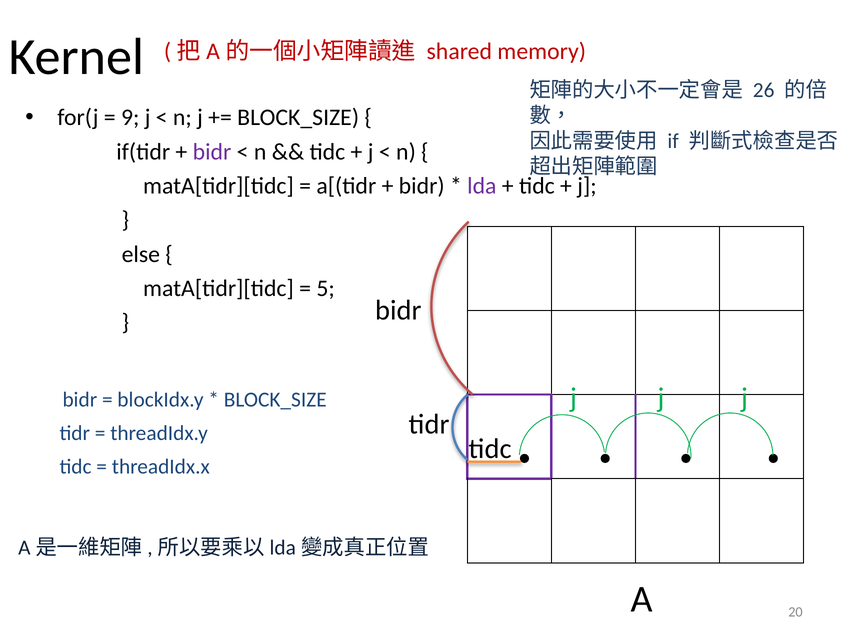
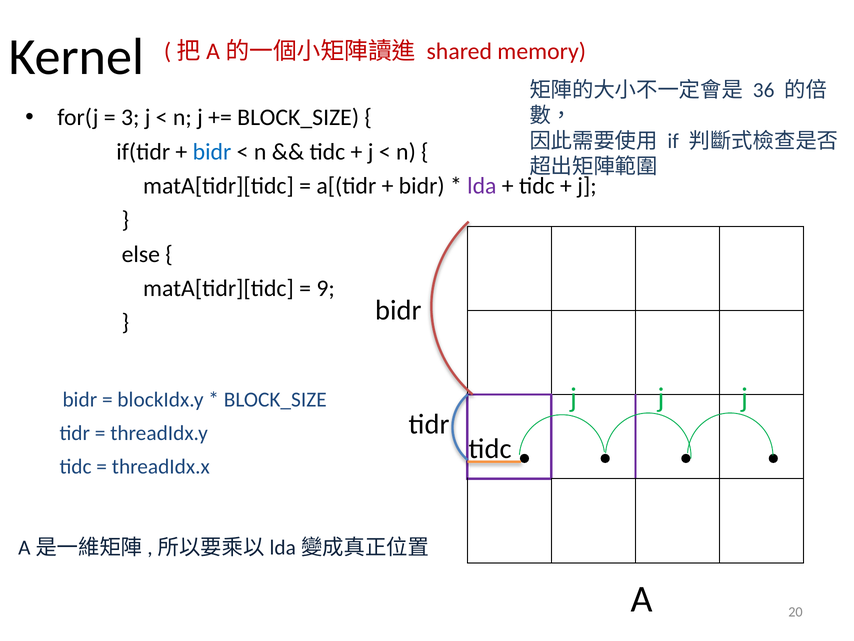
26: 26 -> 36
9: 9 -> 3
bidr at (212, 152) colour: purple -> blue
5: 5 -> 9
